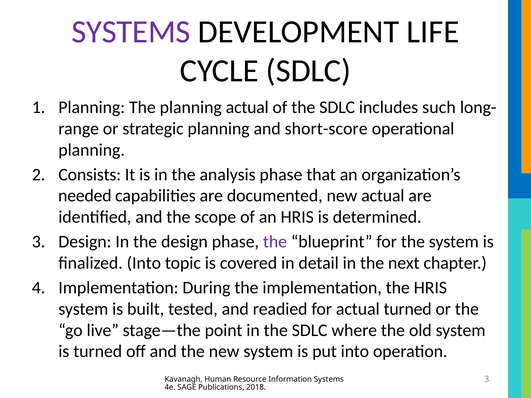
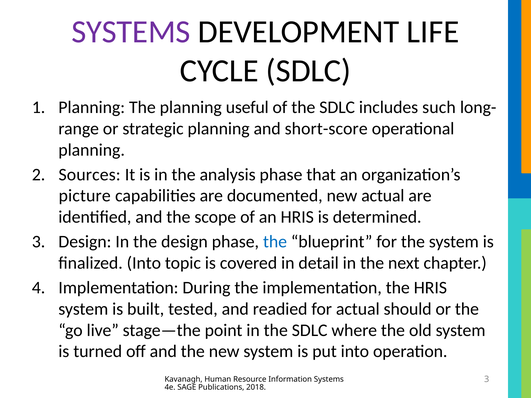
planning actual: actual -> useful
Consists: Consists -> Sources
needed: needed -> picture
the at (275, 242) colour: purple -> blue
actual turned: turned -> should
